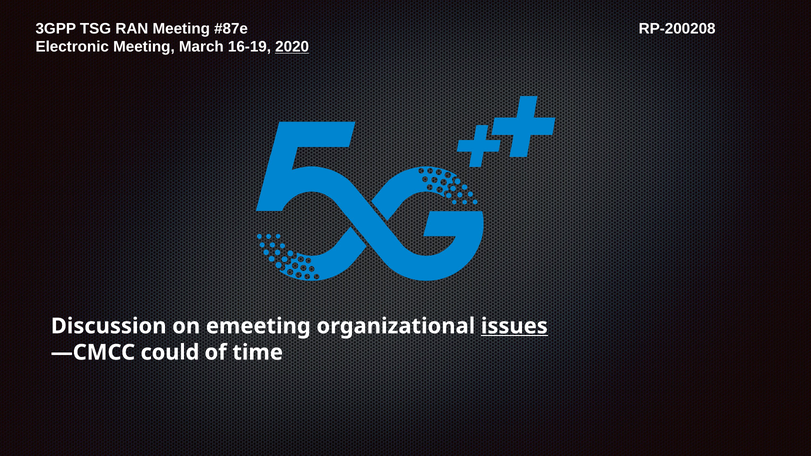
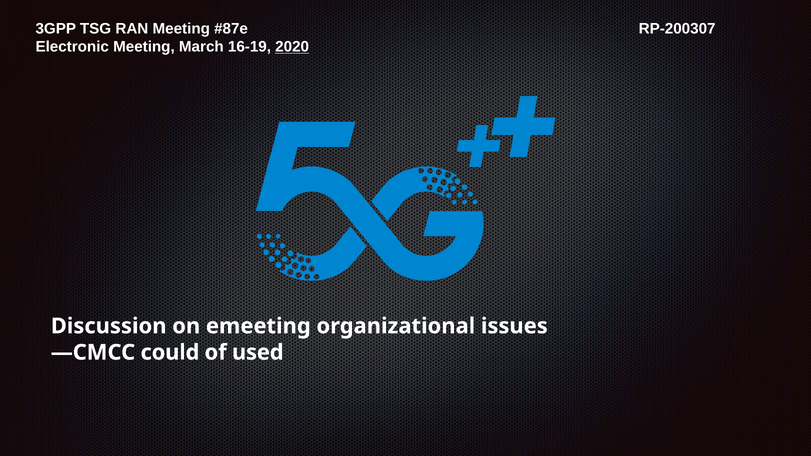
RP-200208: RP-200208 -> RP-200307
issues underline: present -> none
time: time -> used
